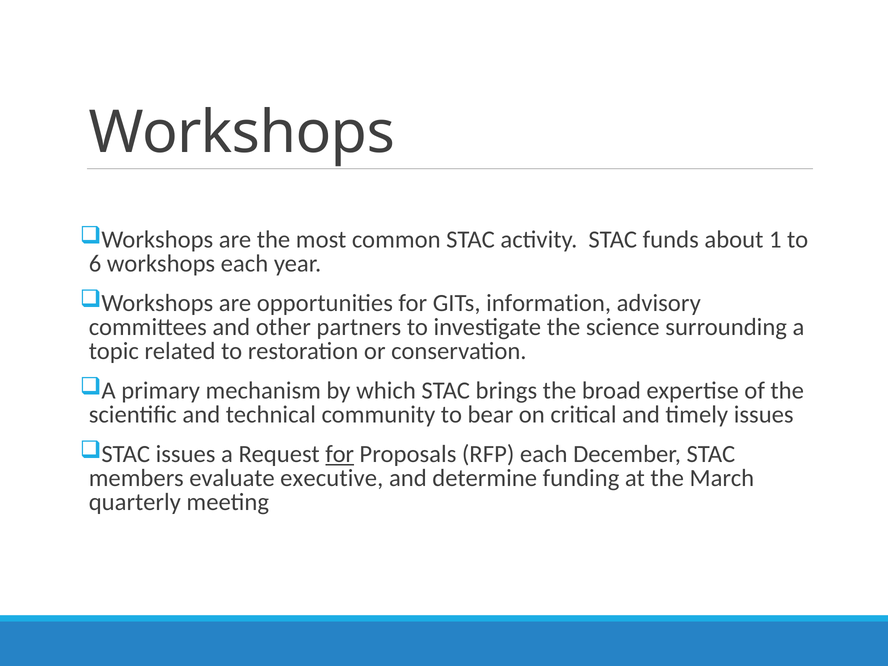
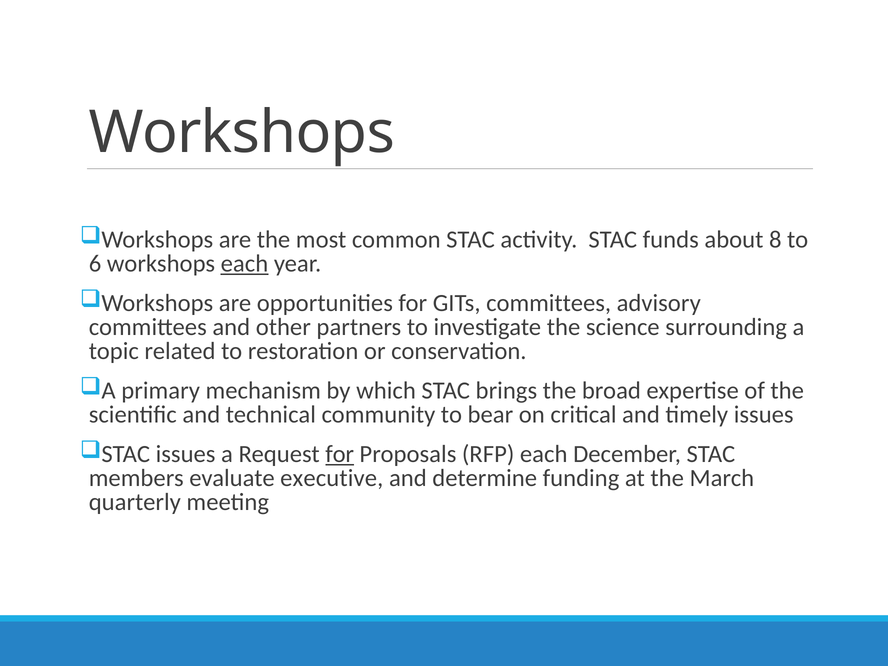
1: 1 -> 8
each at (244, 264) underline: none -> present
GITs information: information -> committees
